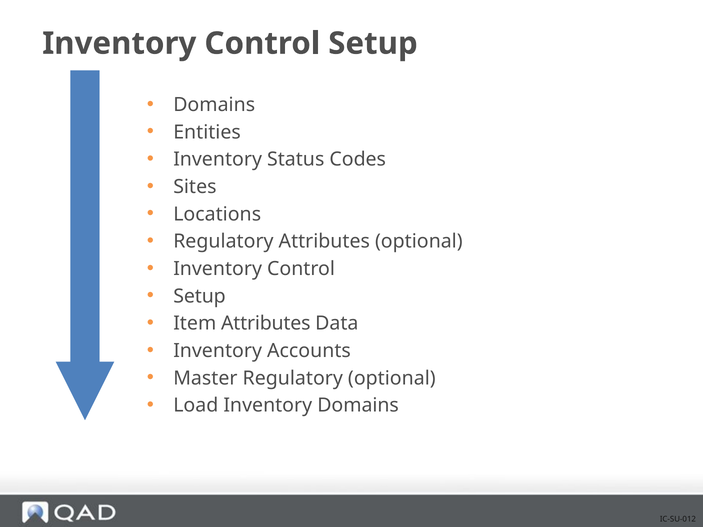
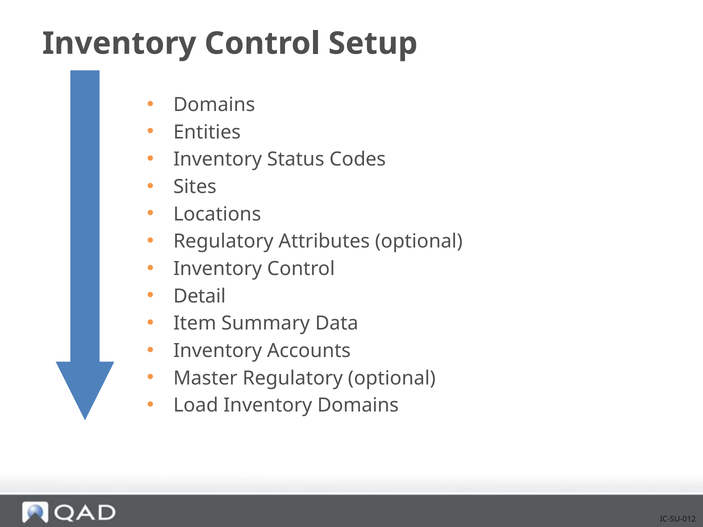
Setup at (200, 296): Setup -> Detail
Item Attributes: Attributes -> Summary
